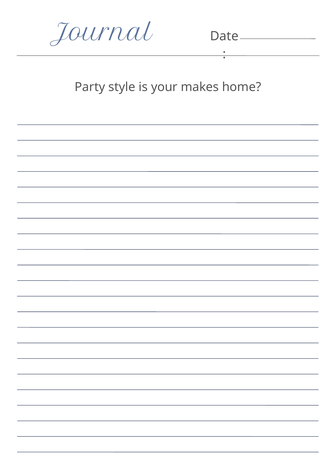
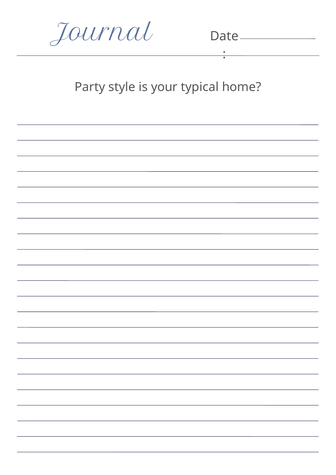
makes: makes -> typical
